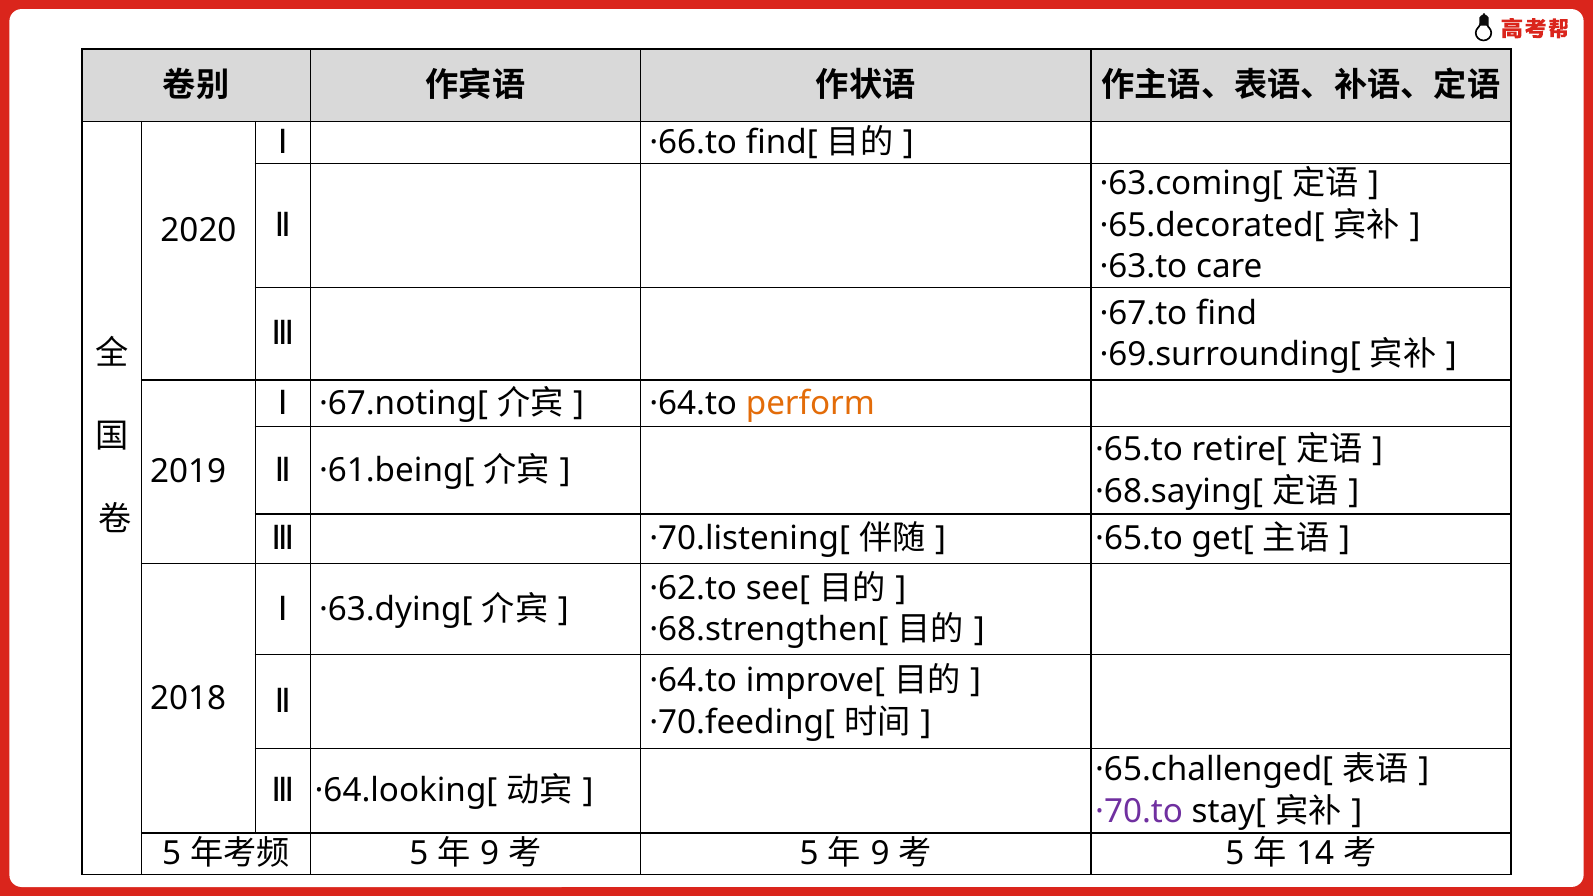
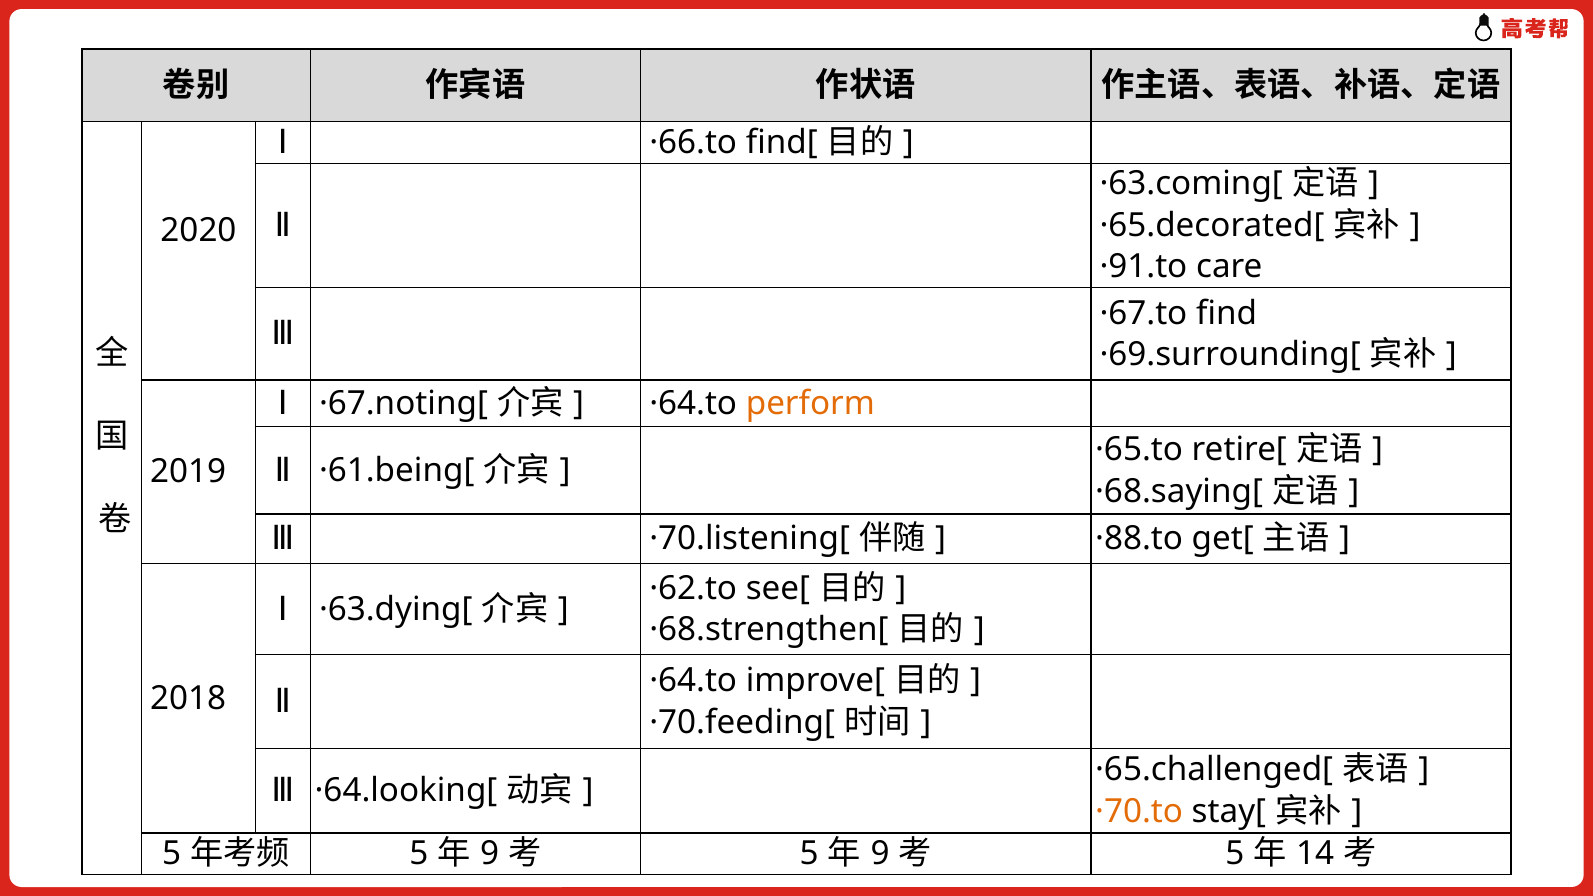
·63.to: ·63.to -> ·91.to
·65.to at (1139, 539): ·65.to -> ·88.to
·70.to colour: purple -> orange
